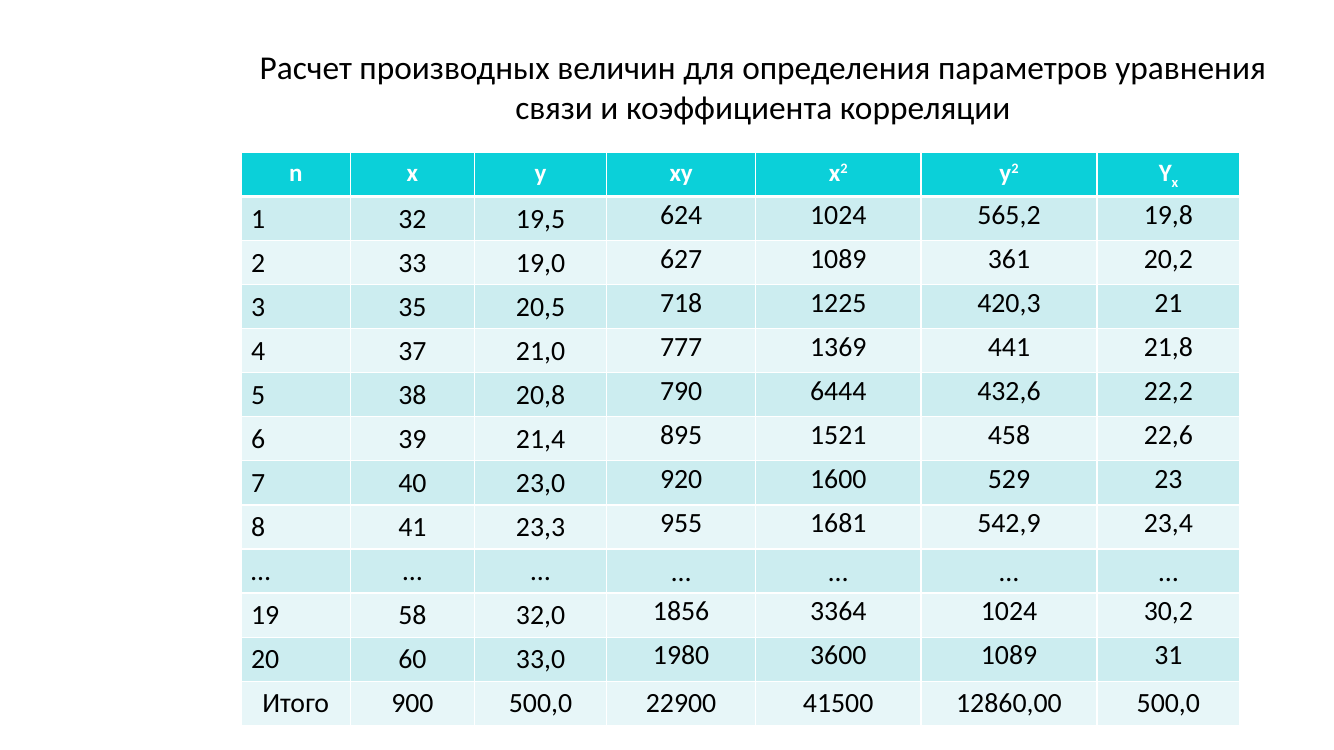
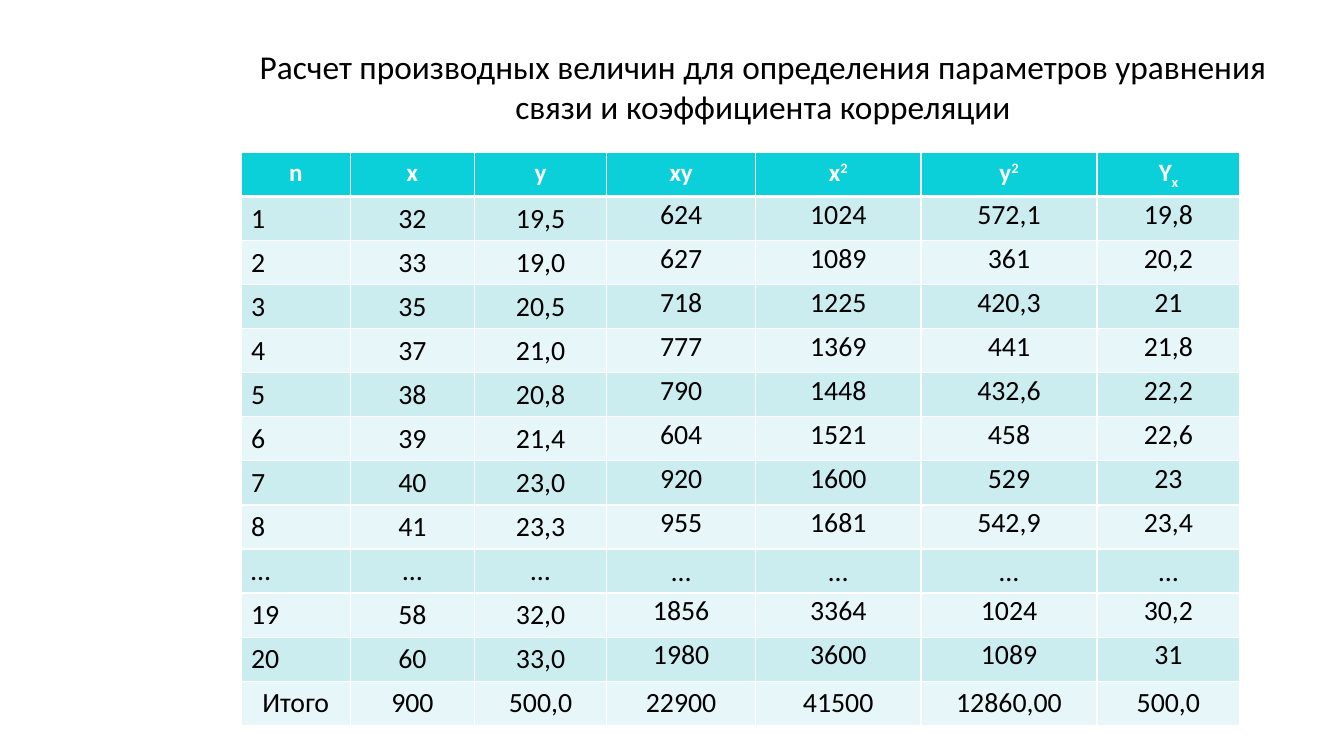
565,2: 565,2 -> 572,1
6444: 6444 -> 1448
895: 895 -> 604
